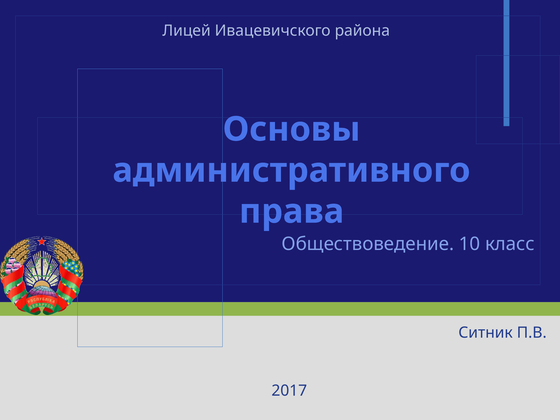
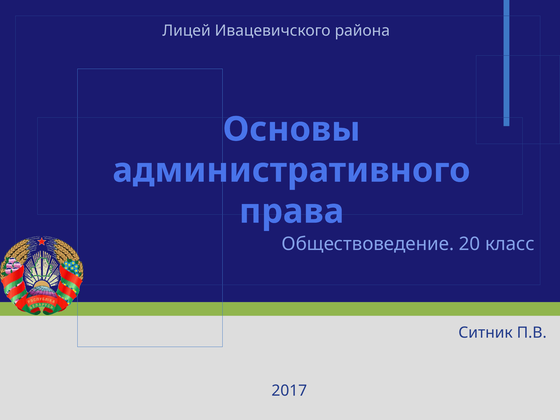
10: 10 -> 20
